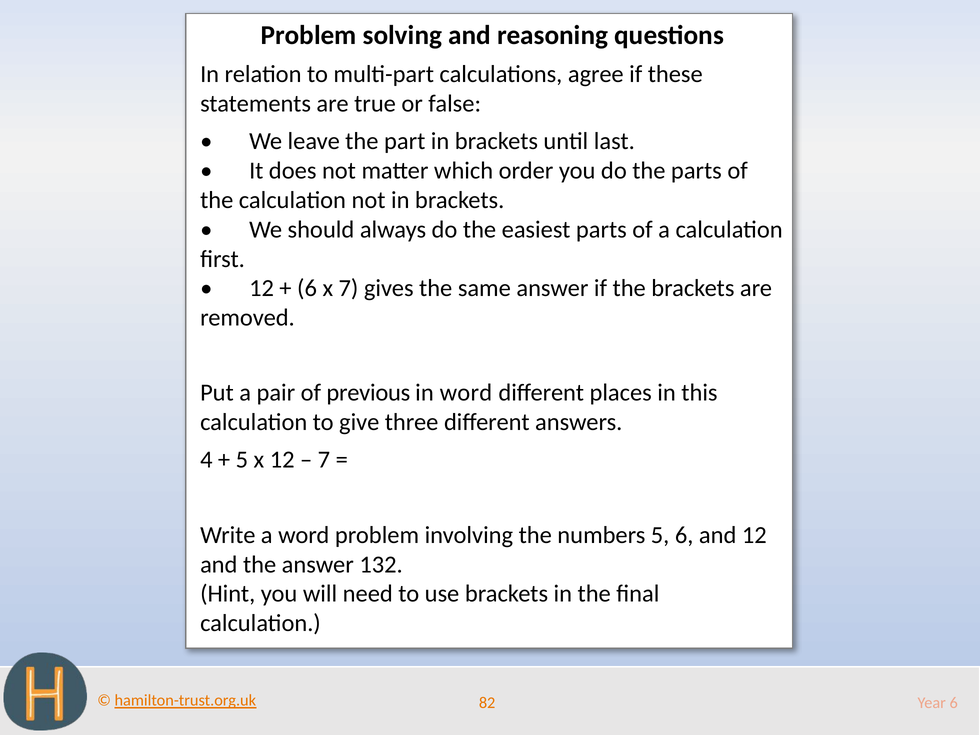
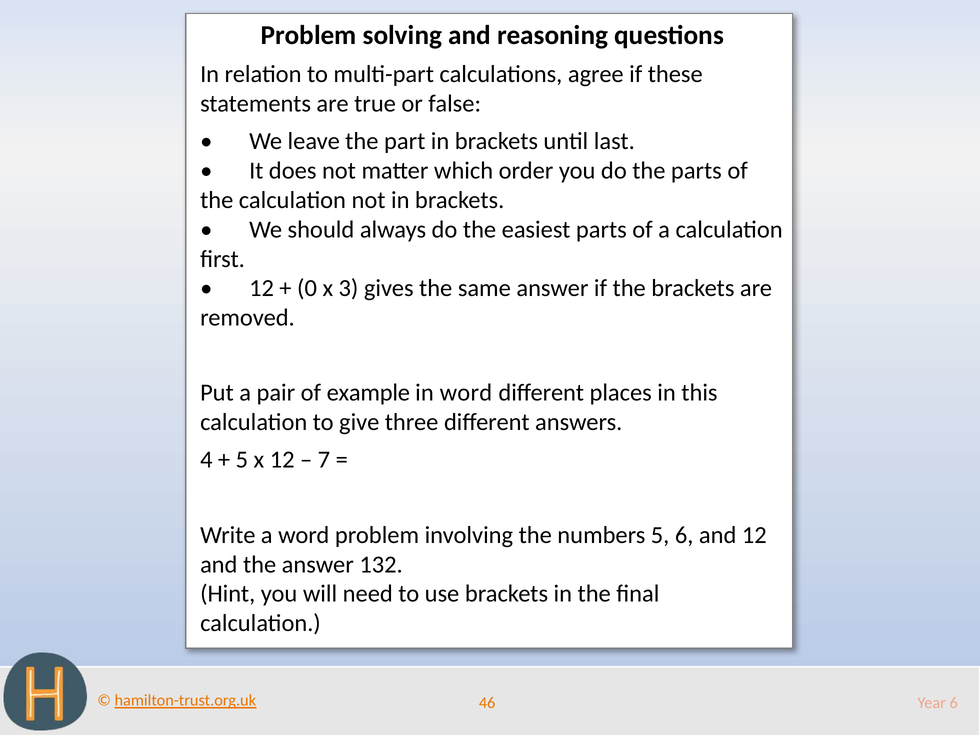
6 at (307, 288): 6 -> 0
x 7: 7 -> 3
previous: previous -> example
82: 82 -> 46
